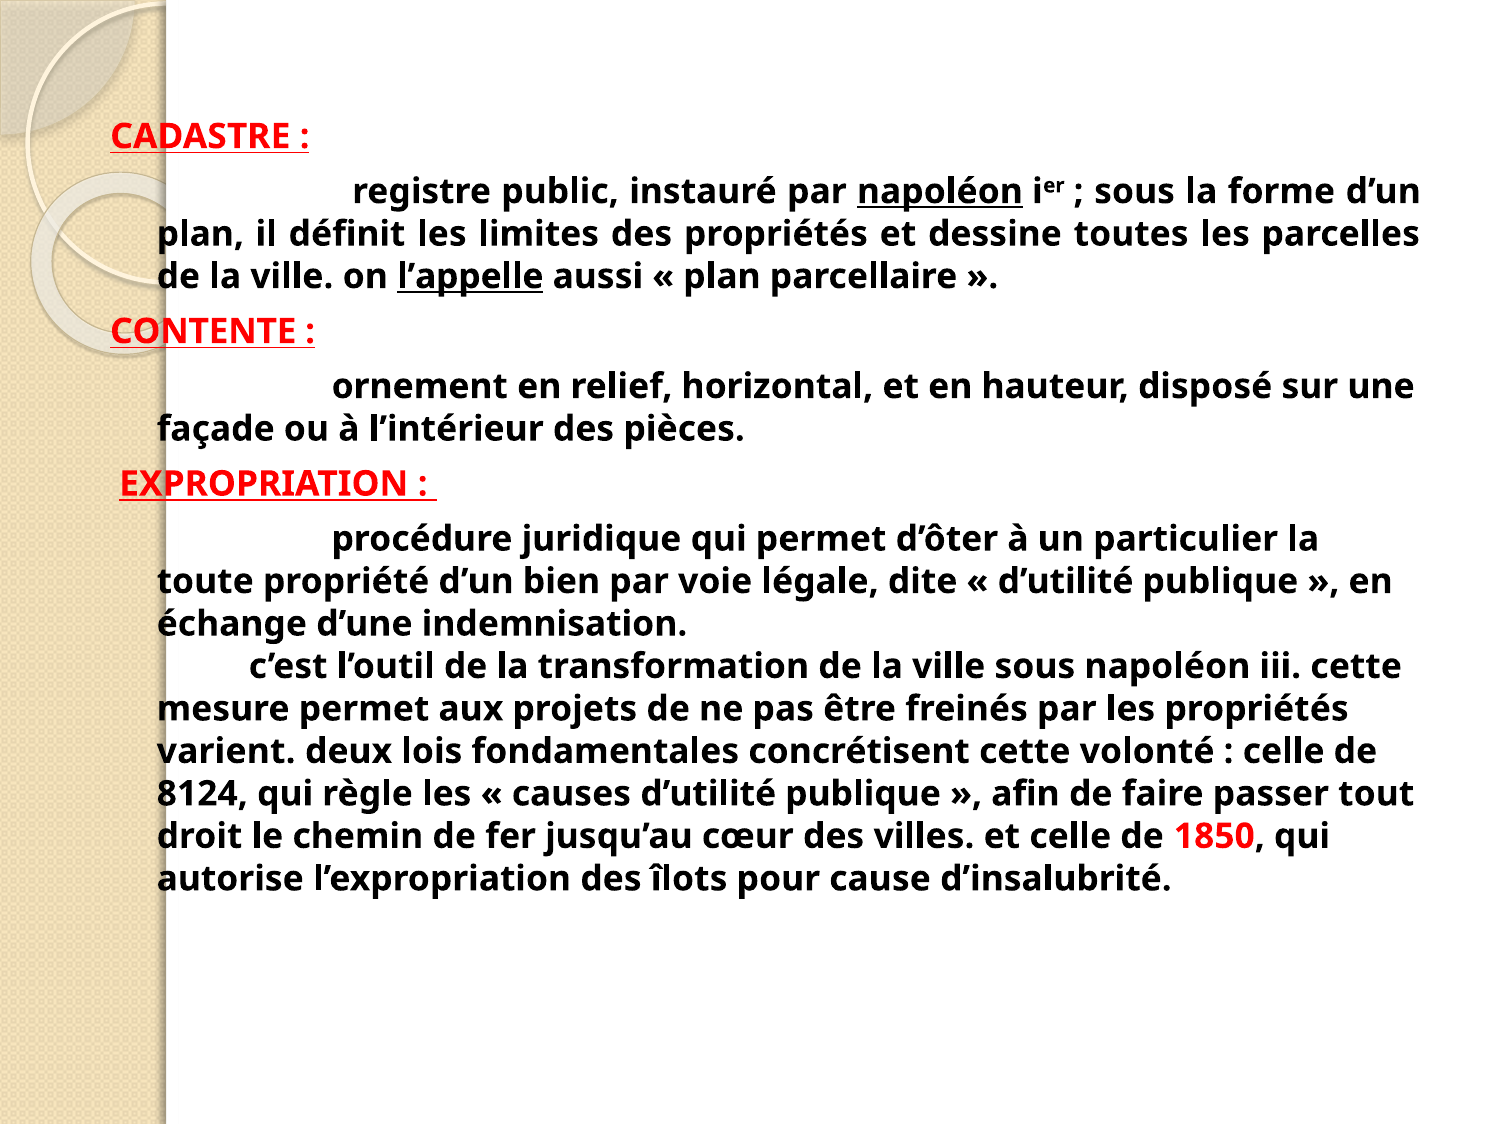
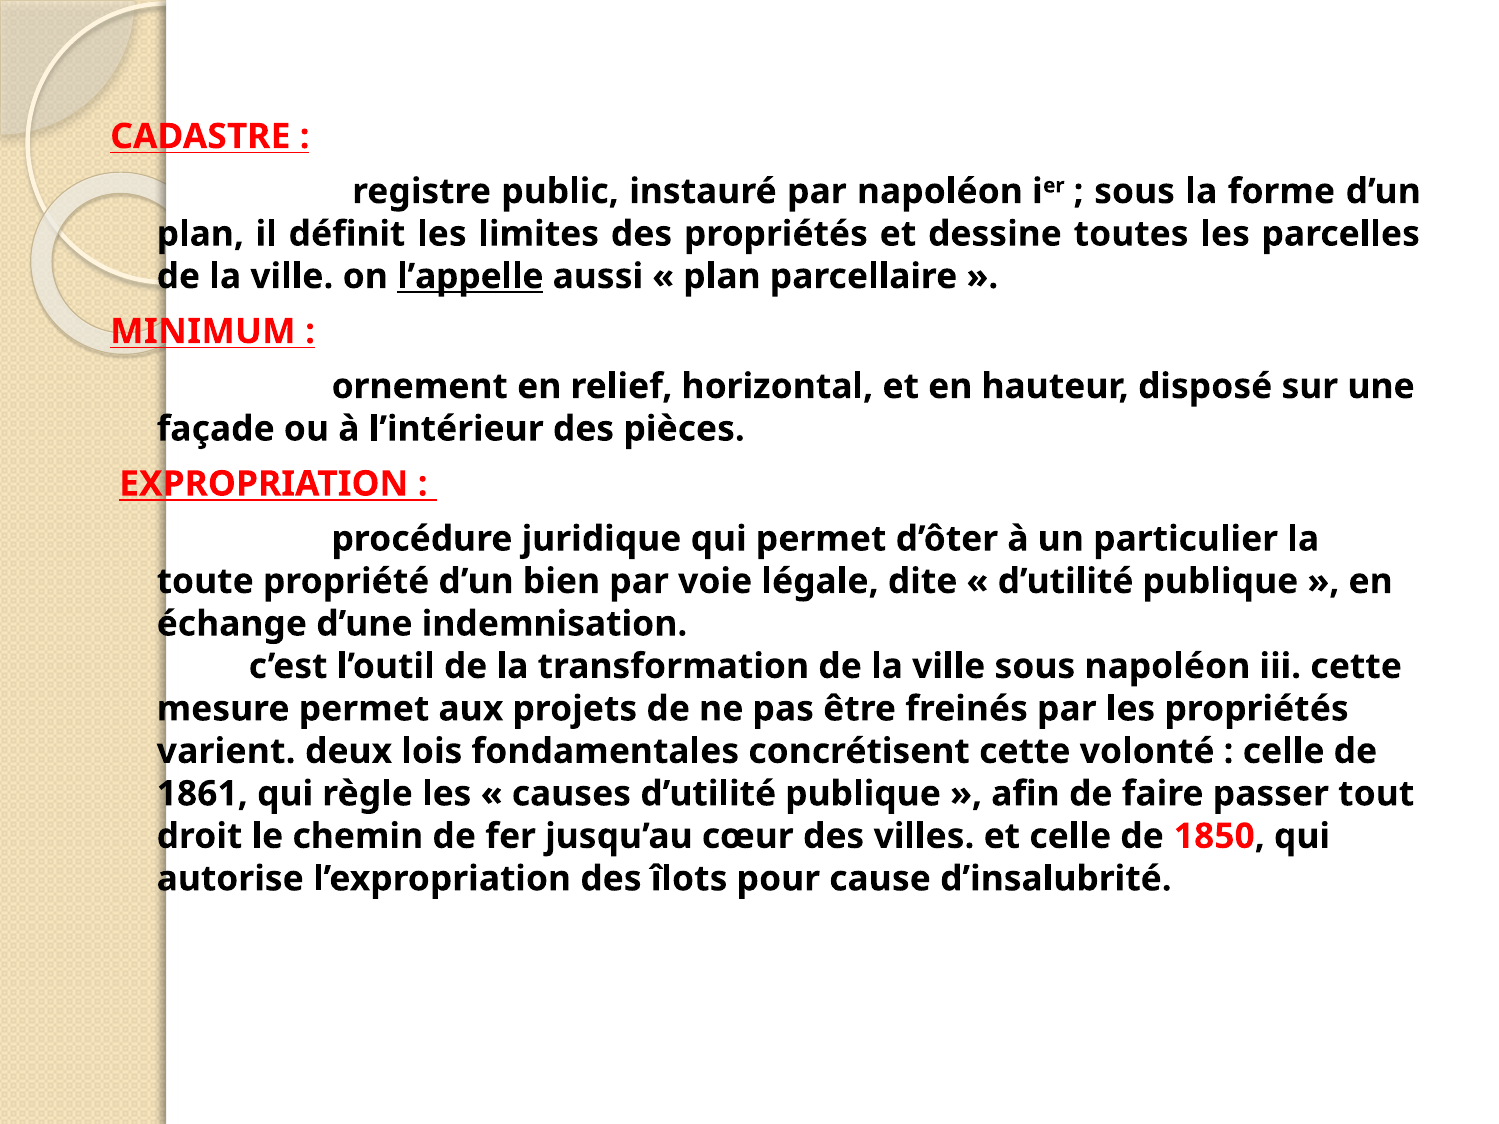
napoléon at (940, 192) underline: present -> none
CONTENTE: CONTENTE -> MINIMUM
8124: 8124 -> 1861
